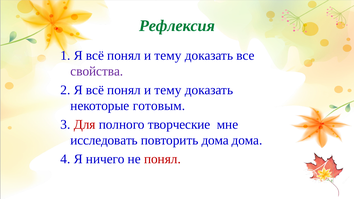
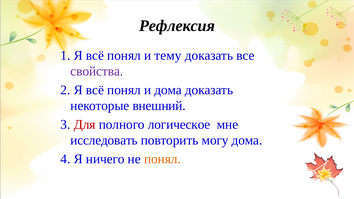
Рефлексия colour: green -> black
тему at (168, 90): тему -> дома
готовым: готовым -> внешний
творческие: творческие -> логическое
повторить дома: дома -> могу
понял at (162, 159) colour: red -> orange
